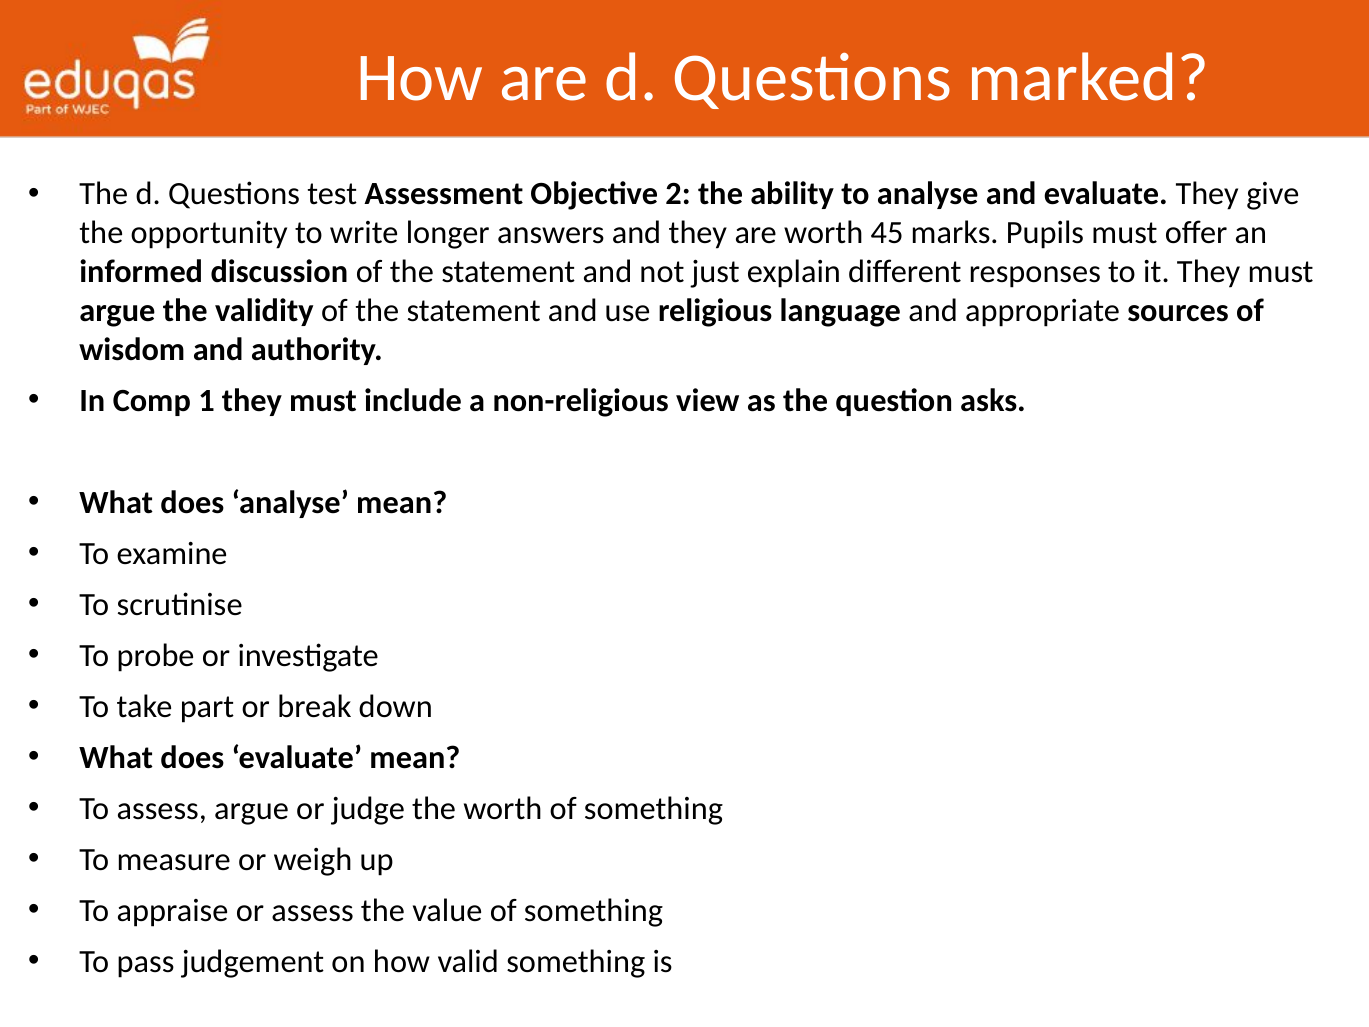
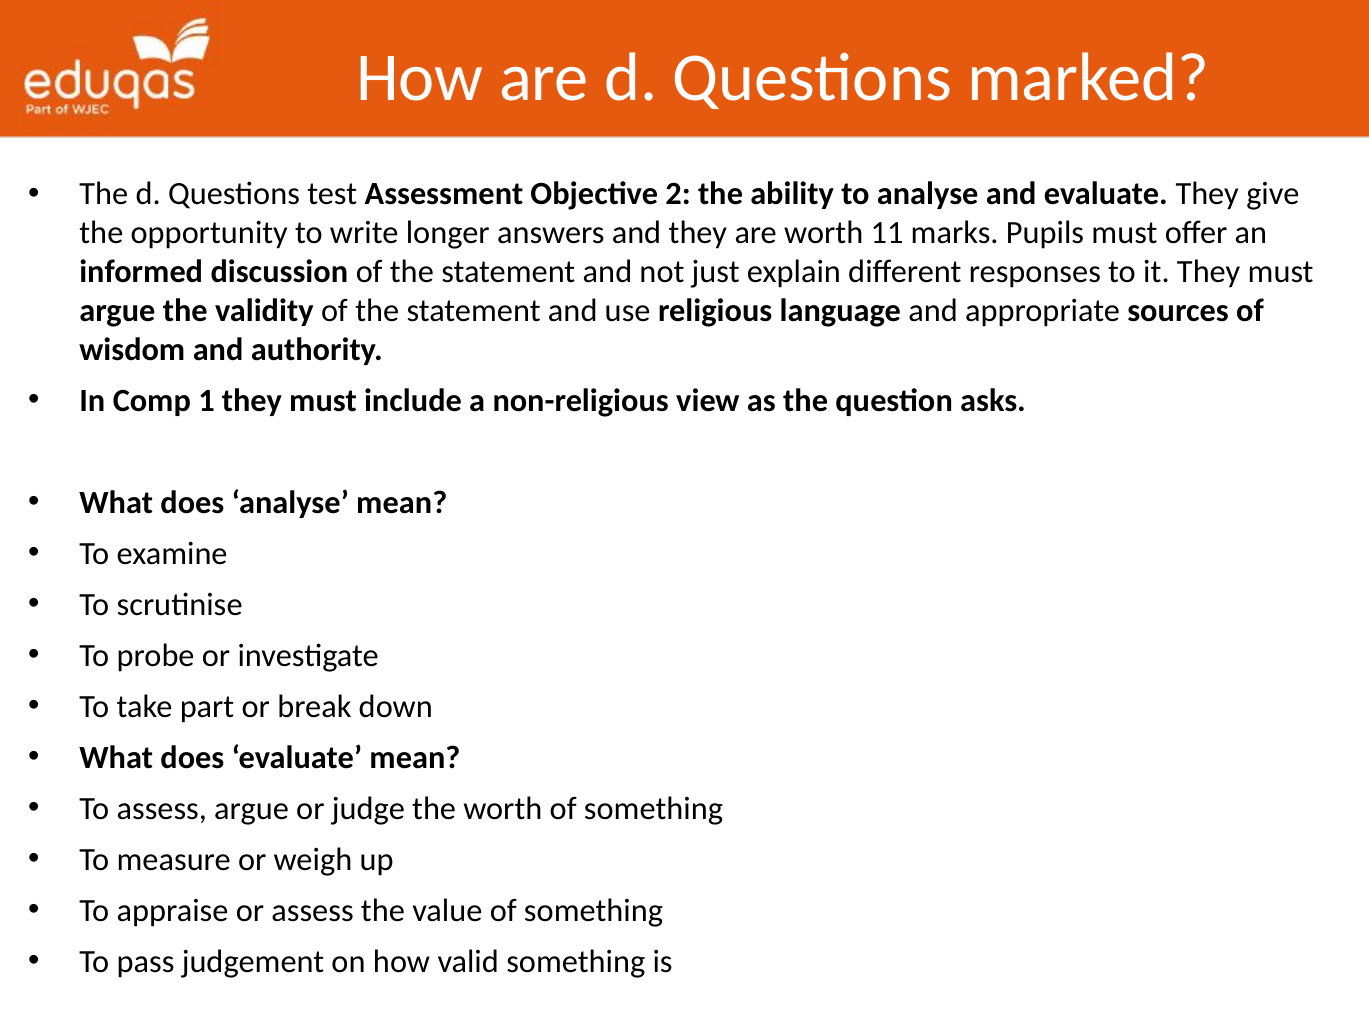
45: 45 -> 11
